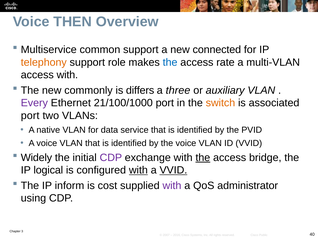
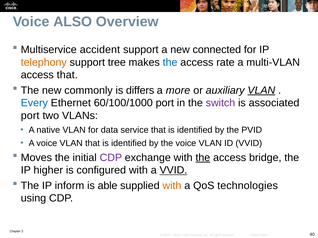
THEN: THEN -> ALSO
common: common -> accident
role: role -> tree
access with: with -> that
three: three -> more
VLAN at (261, 90) underline: none -> present
Every colour: purple -> blue
21/100/1000: 21/100/1000 -> 60/100/1000
switch colour: orange -> purple
Widely: Widely -> Moves
logical: logical -> higher
with at (138, 171) underline: present -> none
cost: cost -> able
with at (172, 186) colour: purple -> orange
administrator: administrator -> technologies
